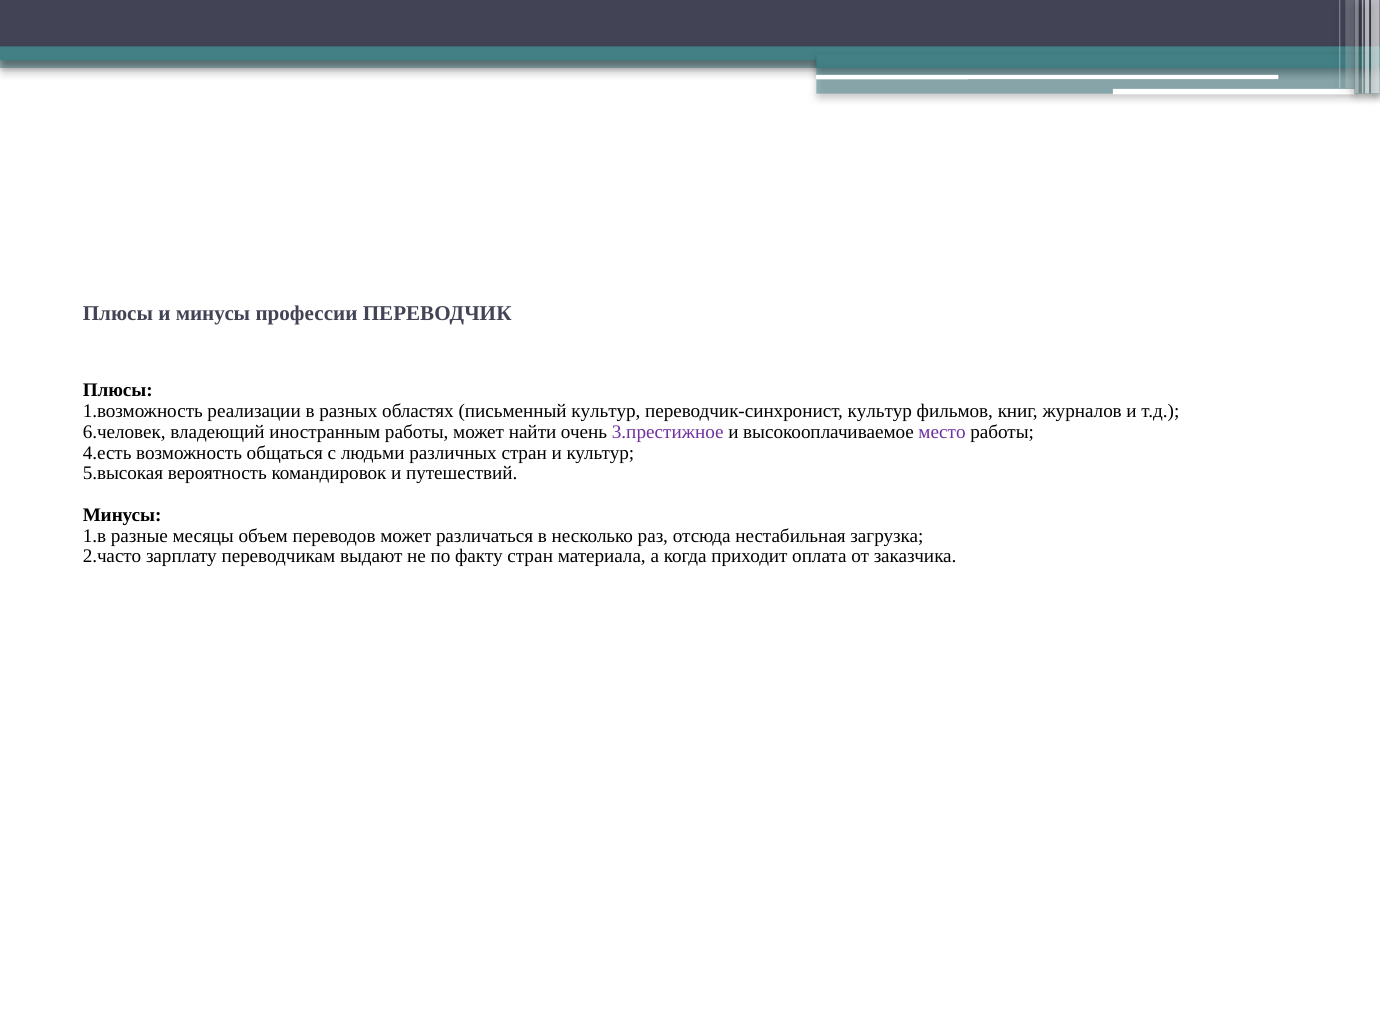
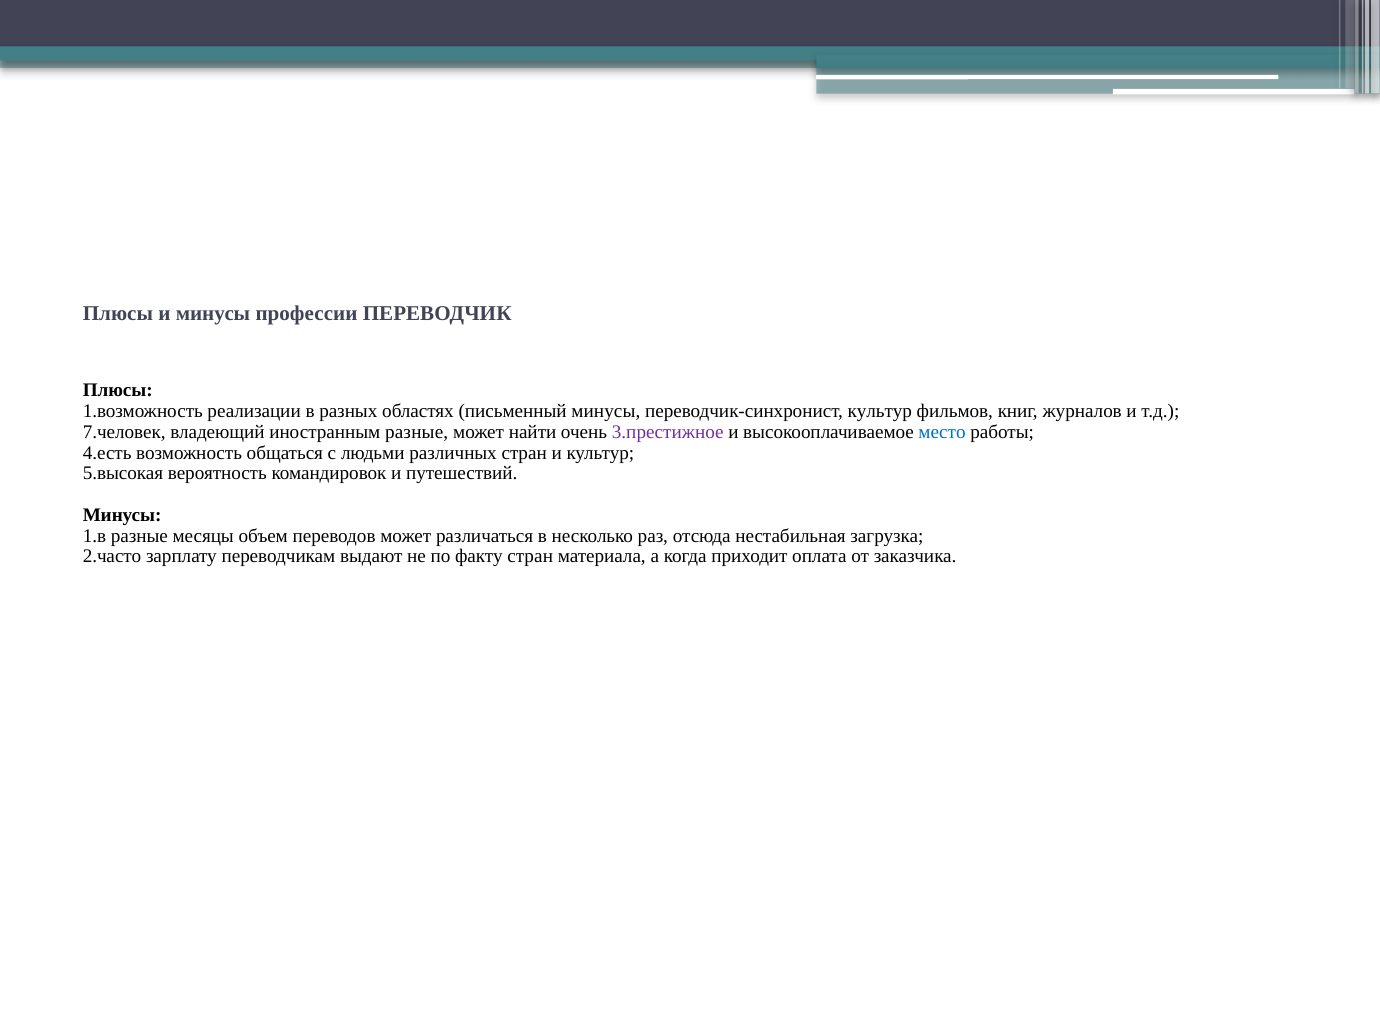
письменный культур: культур -> минусы
6.человек: 6.человек -> 7.человек
иностранным работы: работы -> разные
место colour: purple -> blue
